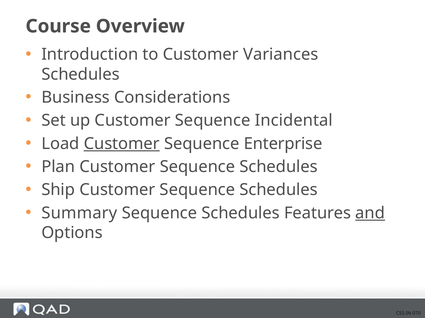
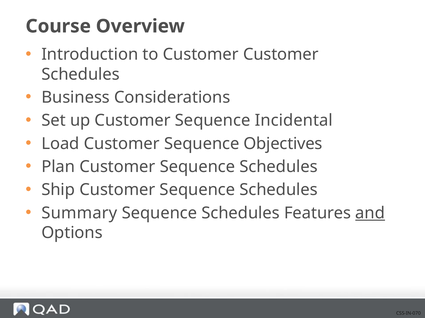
Customer Variances: Variances -> Customer
Customer at (122, 144) underline: present -> none
Enterprise: Enterprise -> Objectives
